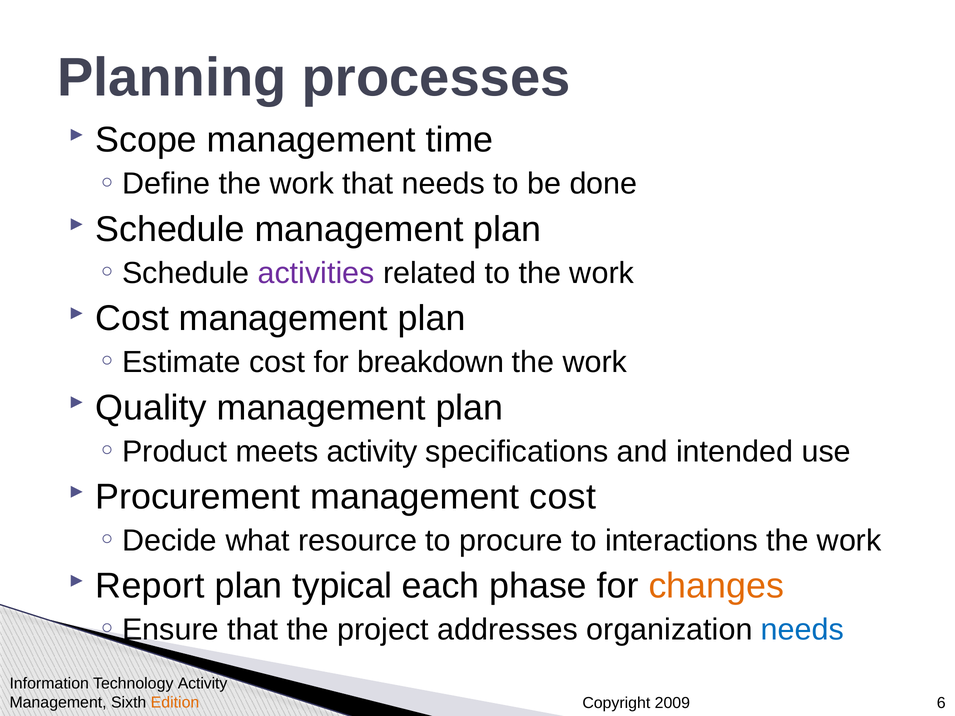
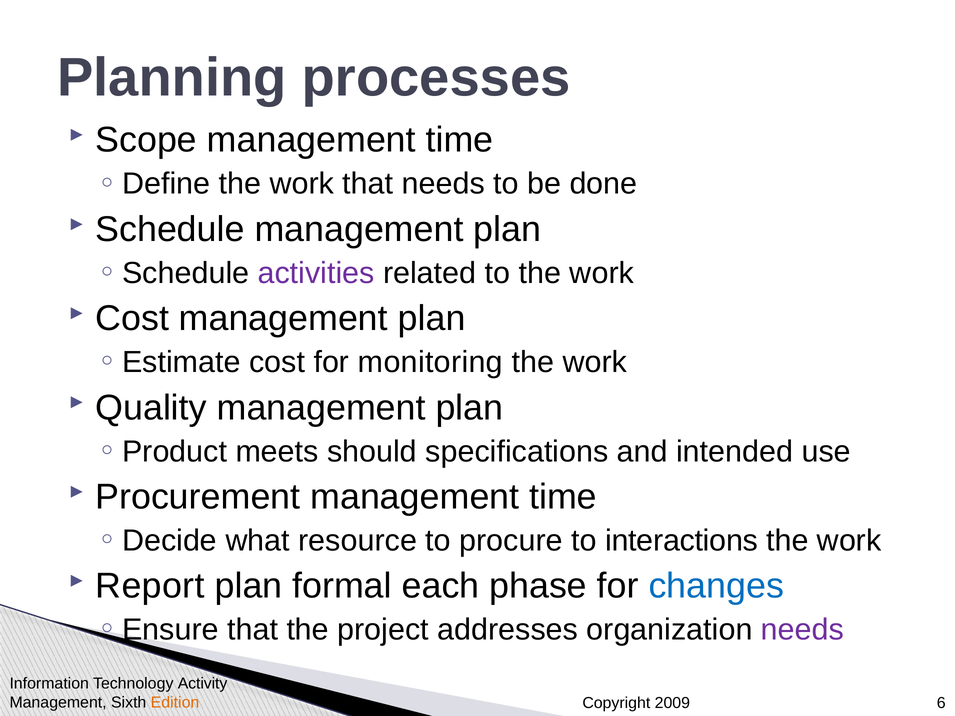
breakdown: breakdown -> monitoring
meets activity: activity -> should
Procurement management cost: cost -> time
typical: typical -> formal
changes colour: orange -> blue
needs at (802, 630) colour: blue -> purple
